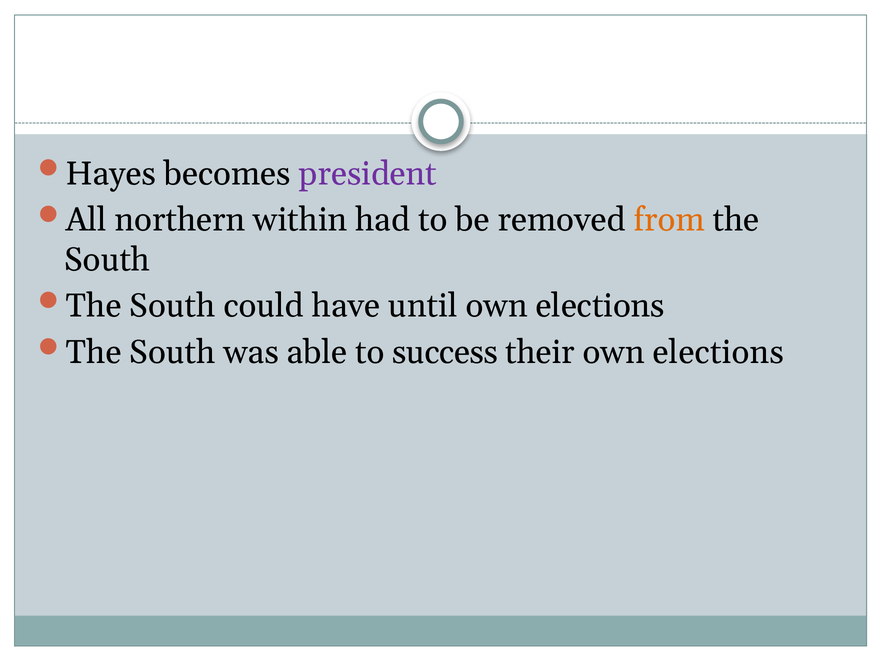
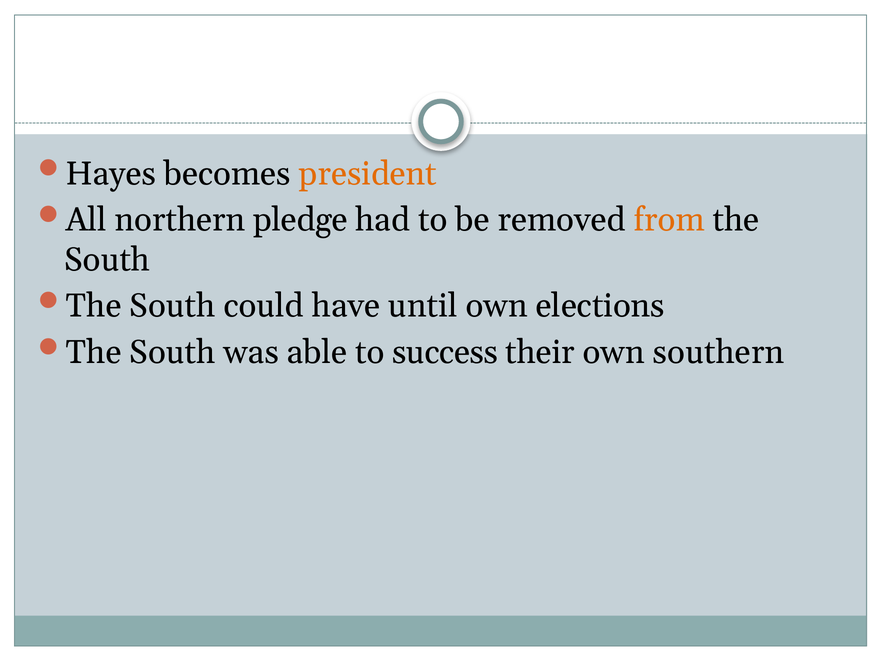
president colour: purple -> orange
within: within -> pledge
their own elections: elections -> southern
